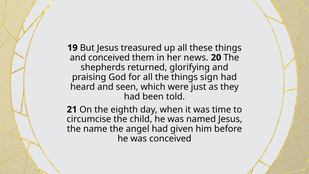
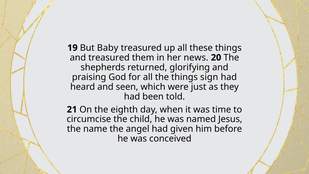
But Jesus: Jesus -> Baby
and conceived: conceived -> treasured
